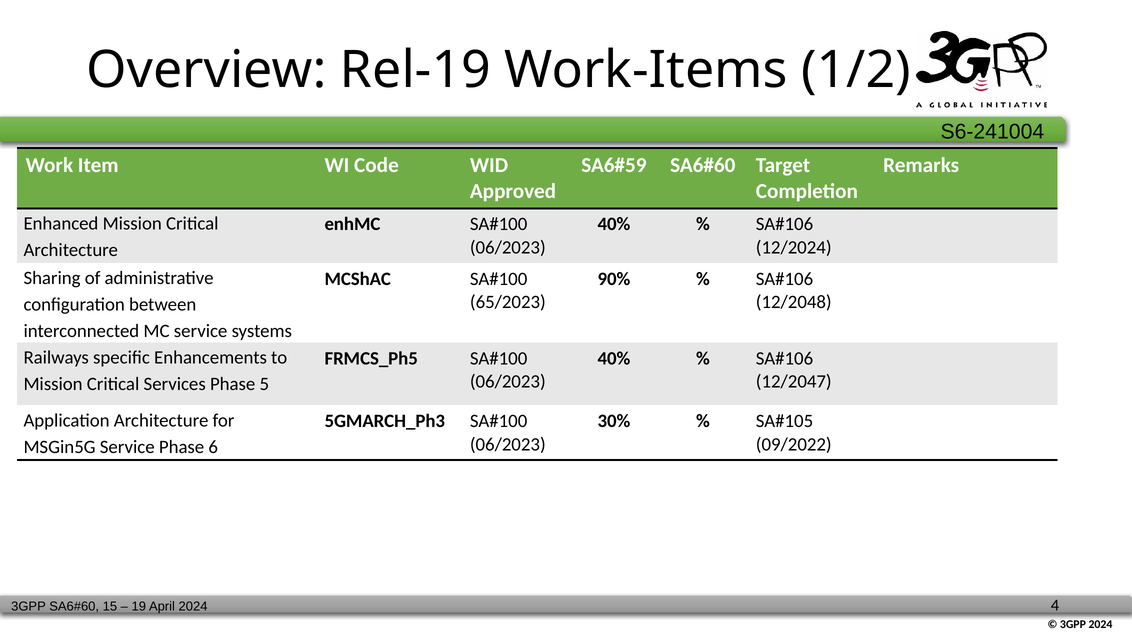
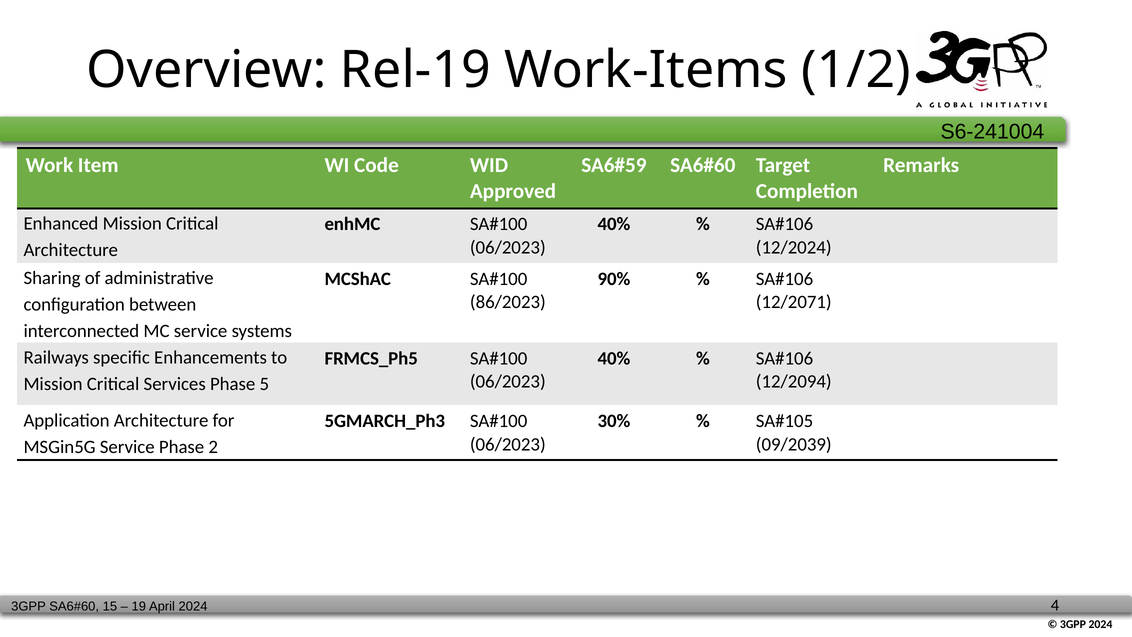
65/2023: 65/2023 -> 86/2023
12/2048: 12/2048 -> 12/2071
12/2047: 12/2047 -> 12/2094
09/2022: 09/2022 -> 09/2039
6: 6 -> 2
